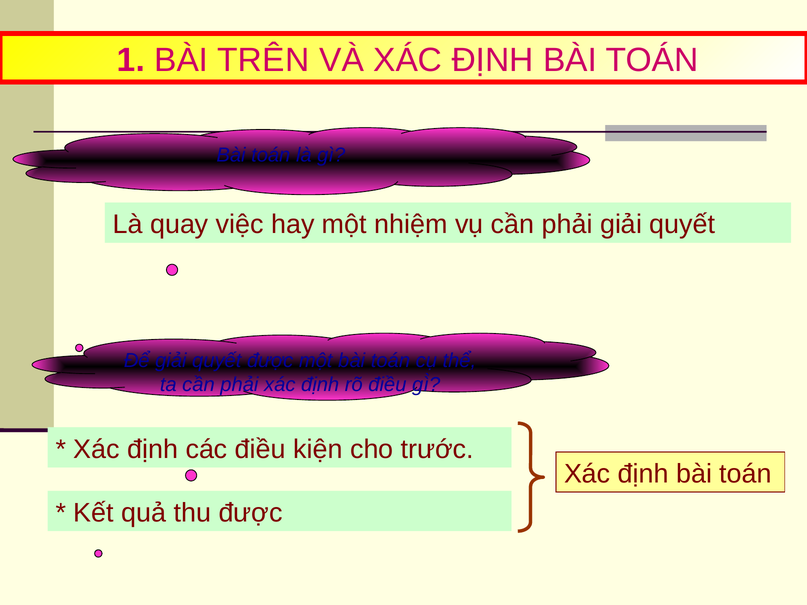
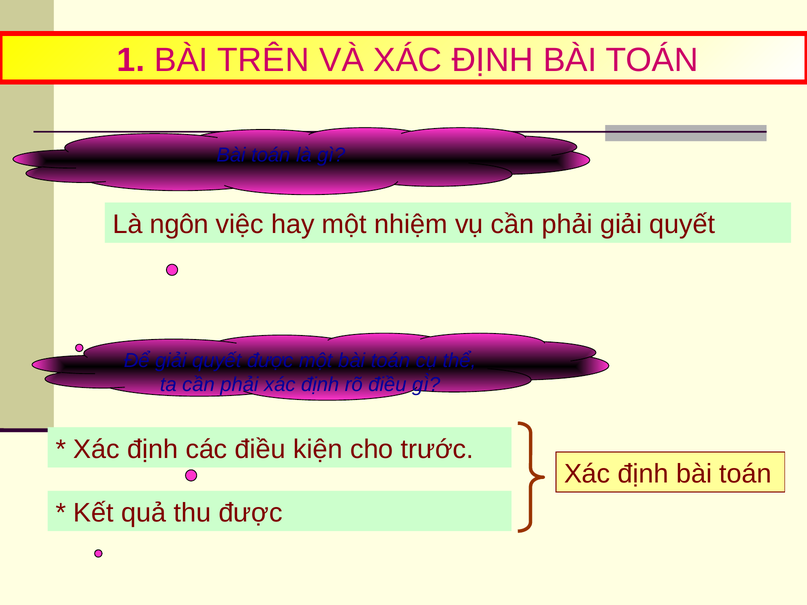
quay: quay -> ngôn
